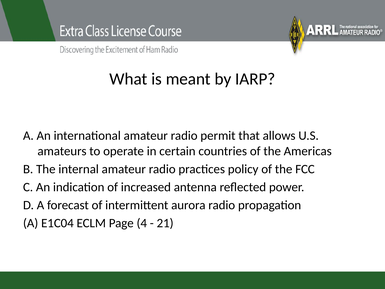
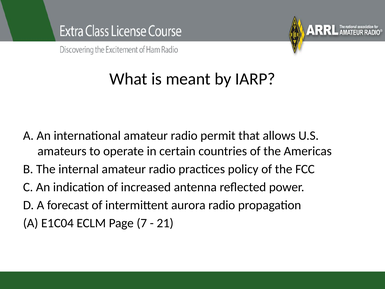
4: 4 -> 7
